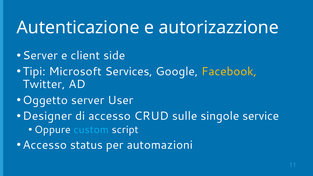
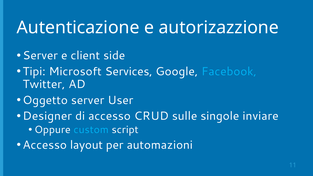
Facebook colour: yellow -> light blue
service: service -> inviare
status: status -> layout
